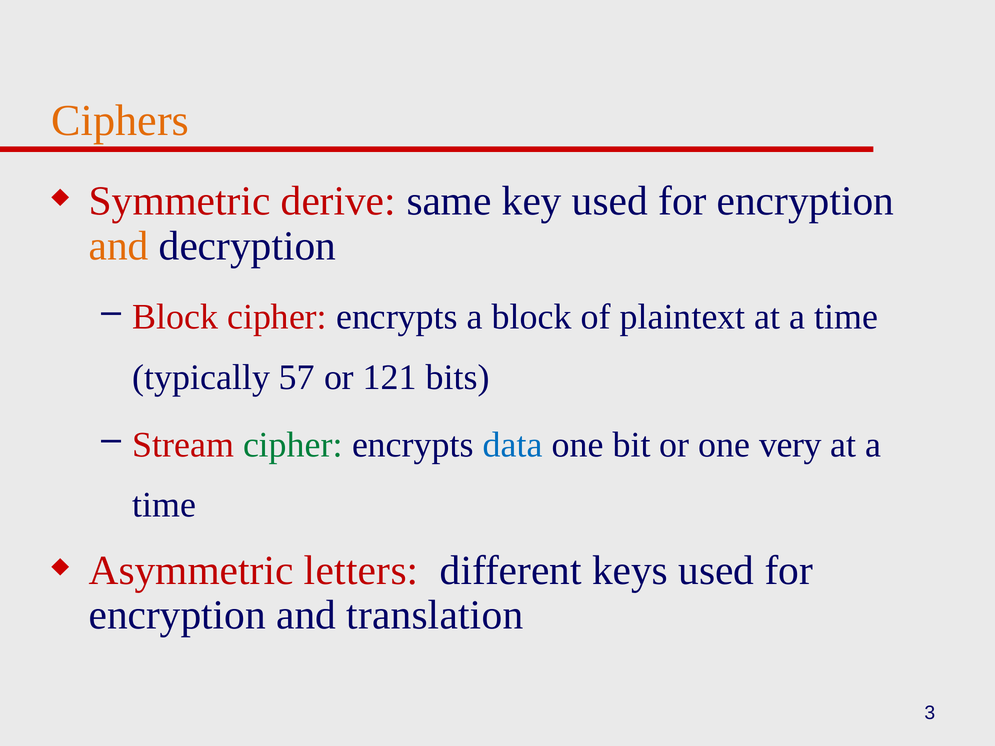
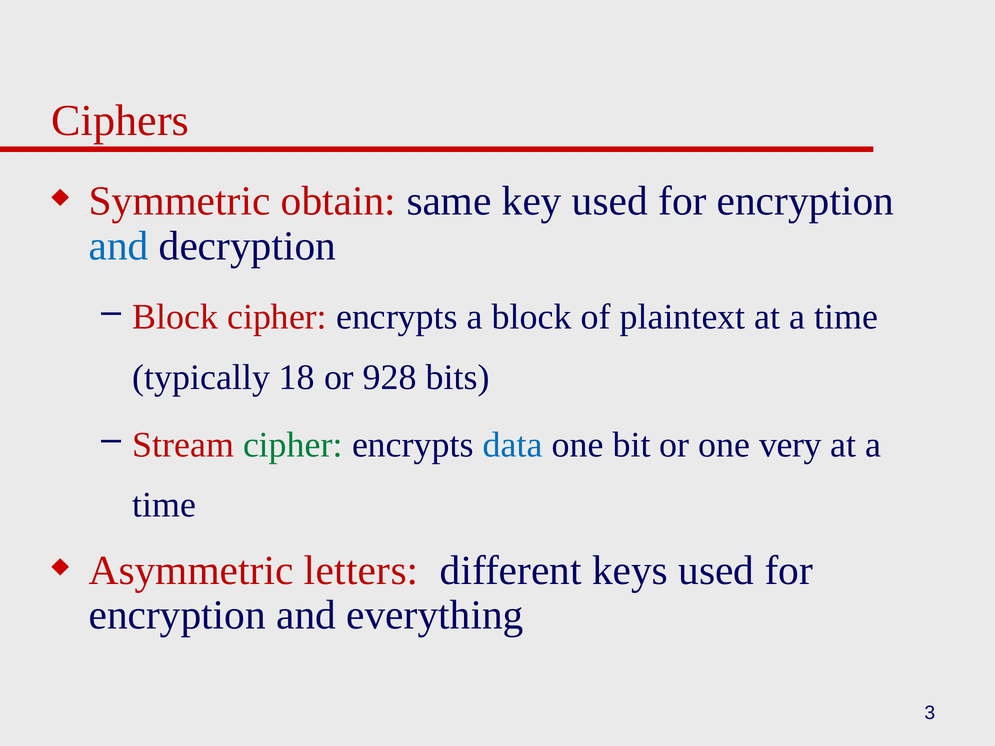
Ciphers colour: orange -> red
derive: derive -> obtain
and at (119, 246) colour: orange -> blue
57: 57 -> 18
121: 121 -> 928
translation: translation -> everything
